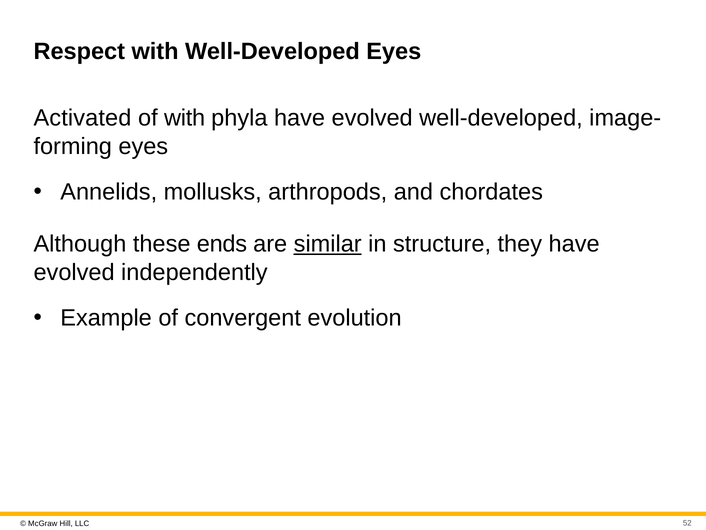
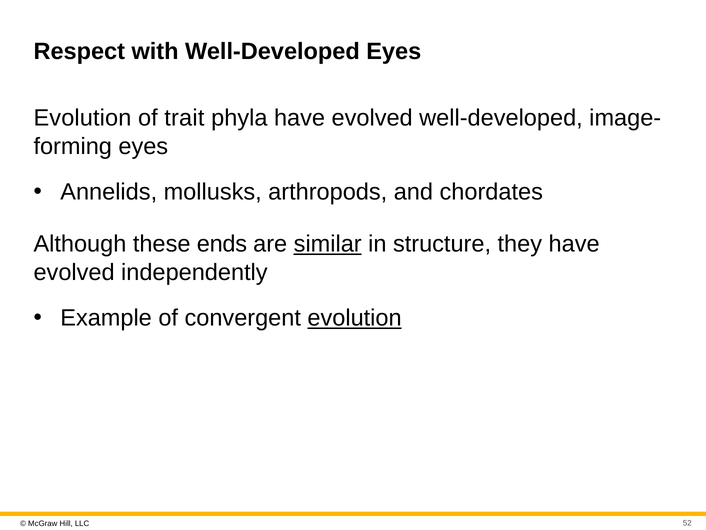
Activated at (82, 118): Activated -> Evolution
of with: with -> trait
evolution at (355, 318) underline: none -> present
